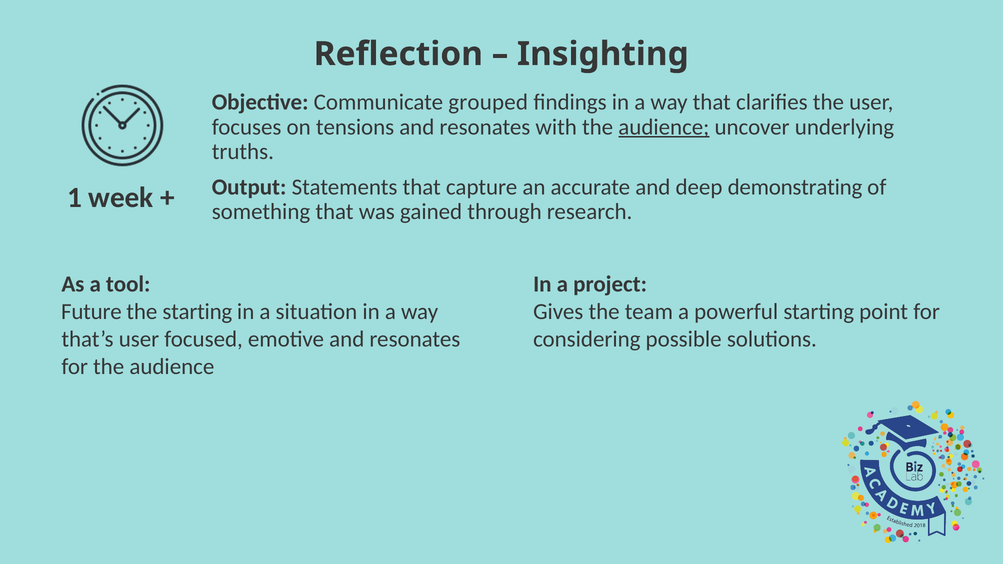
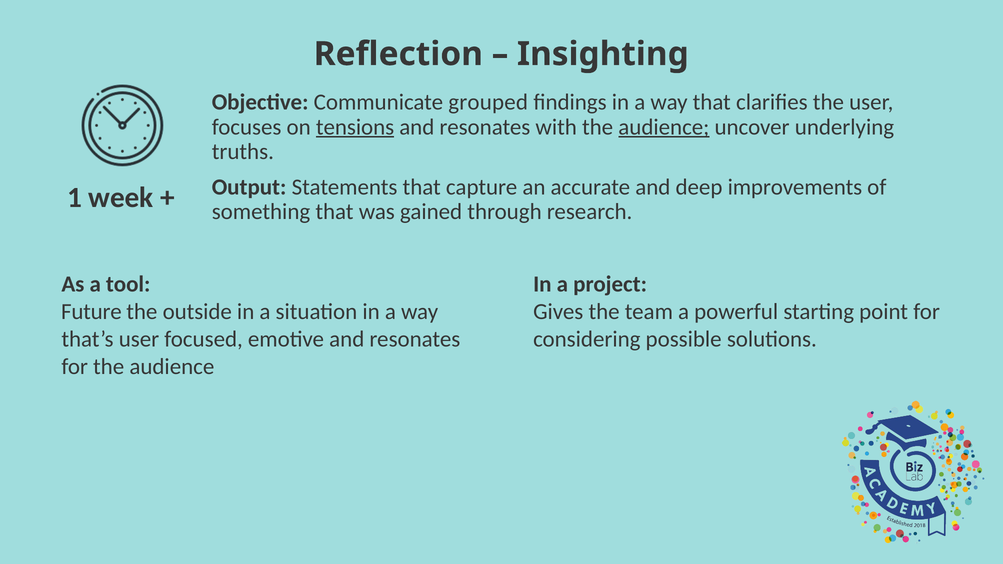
tensions underline: none -> present
demonstrating: demonstrating -> improvements
the starting: starting -> outside
